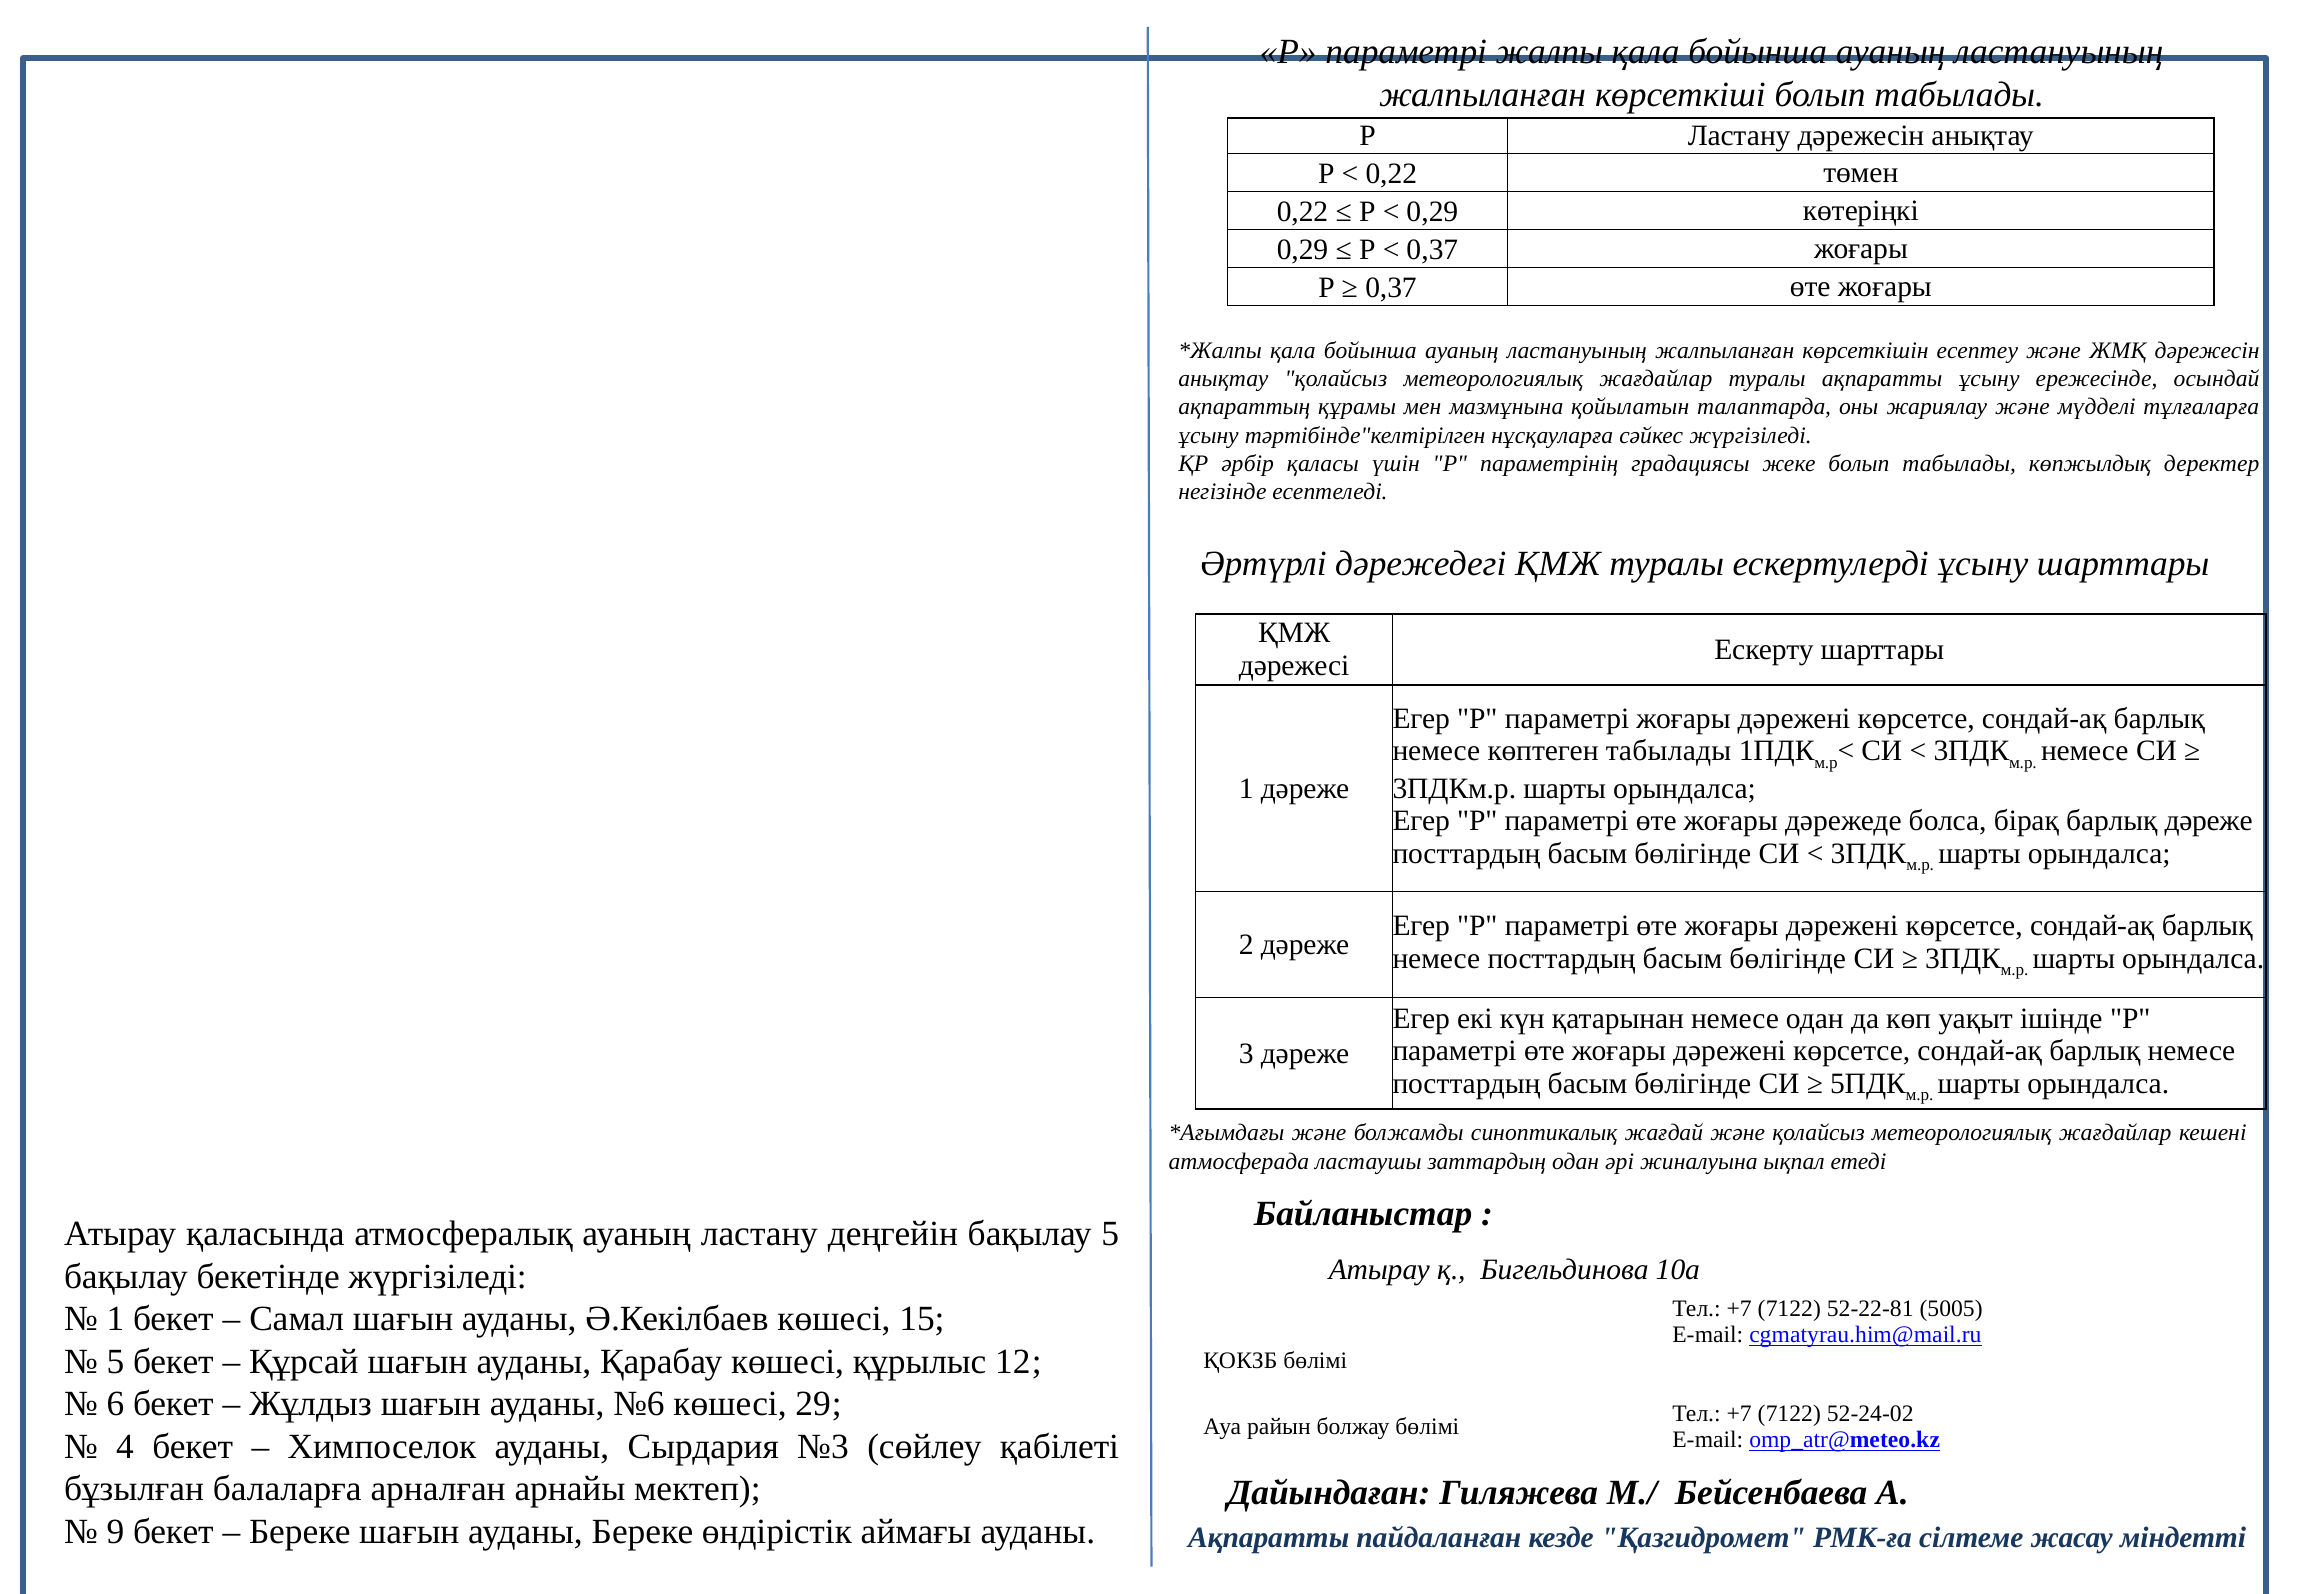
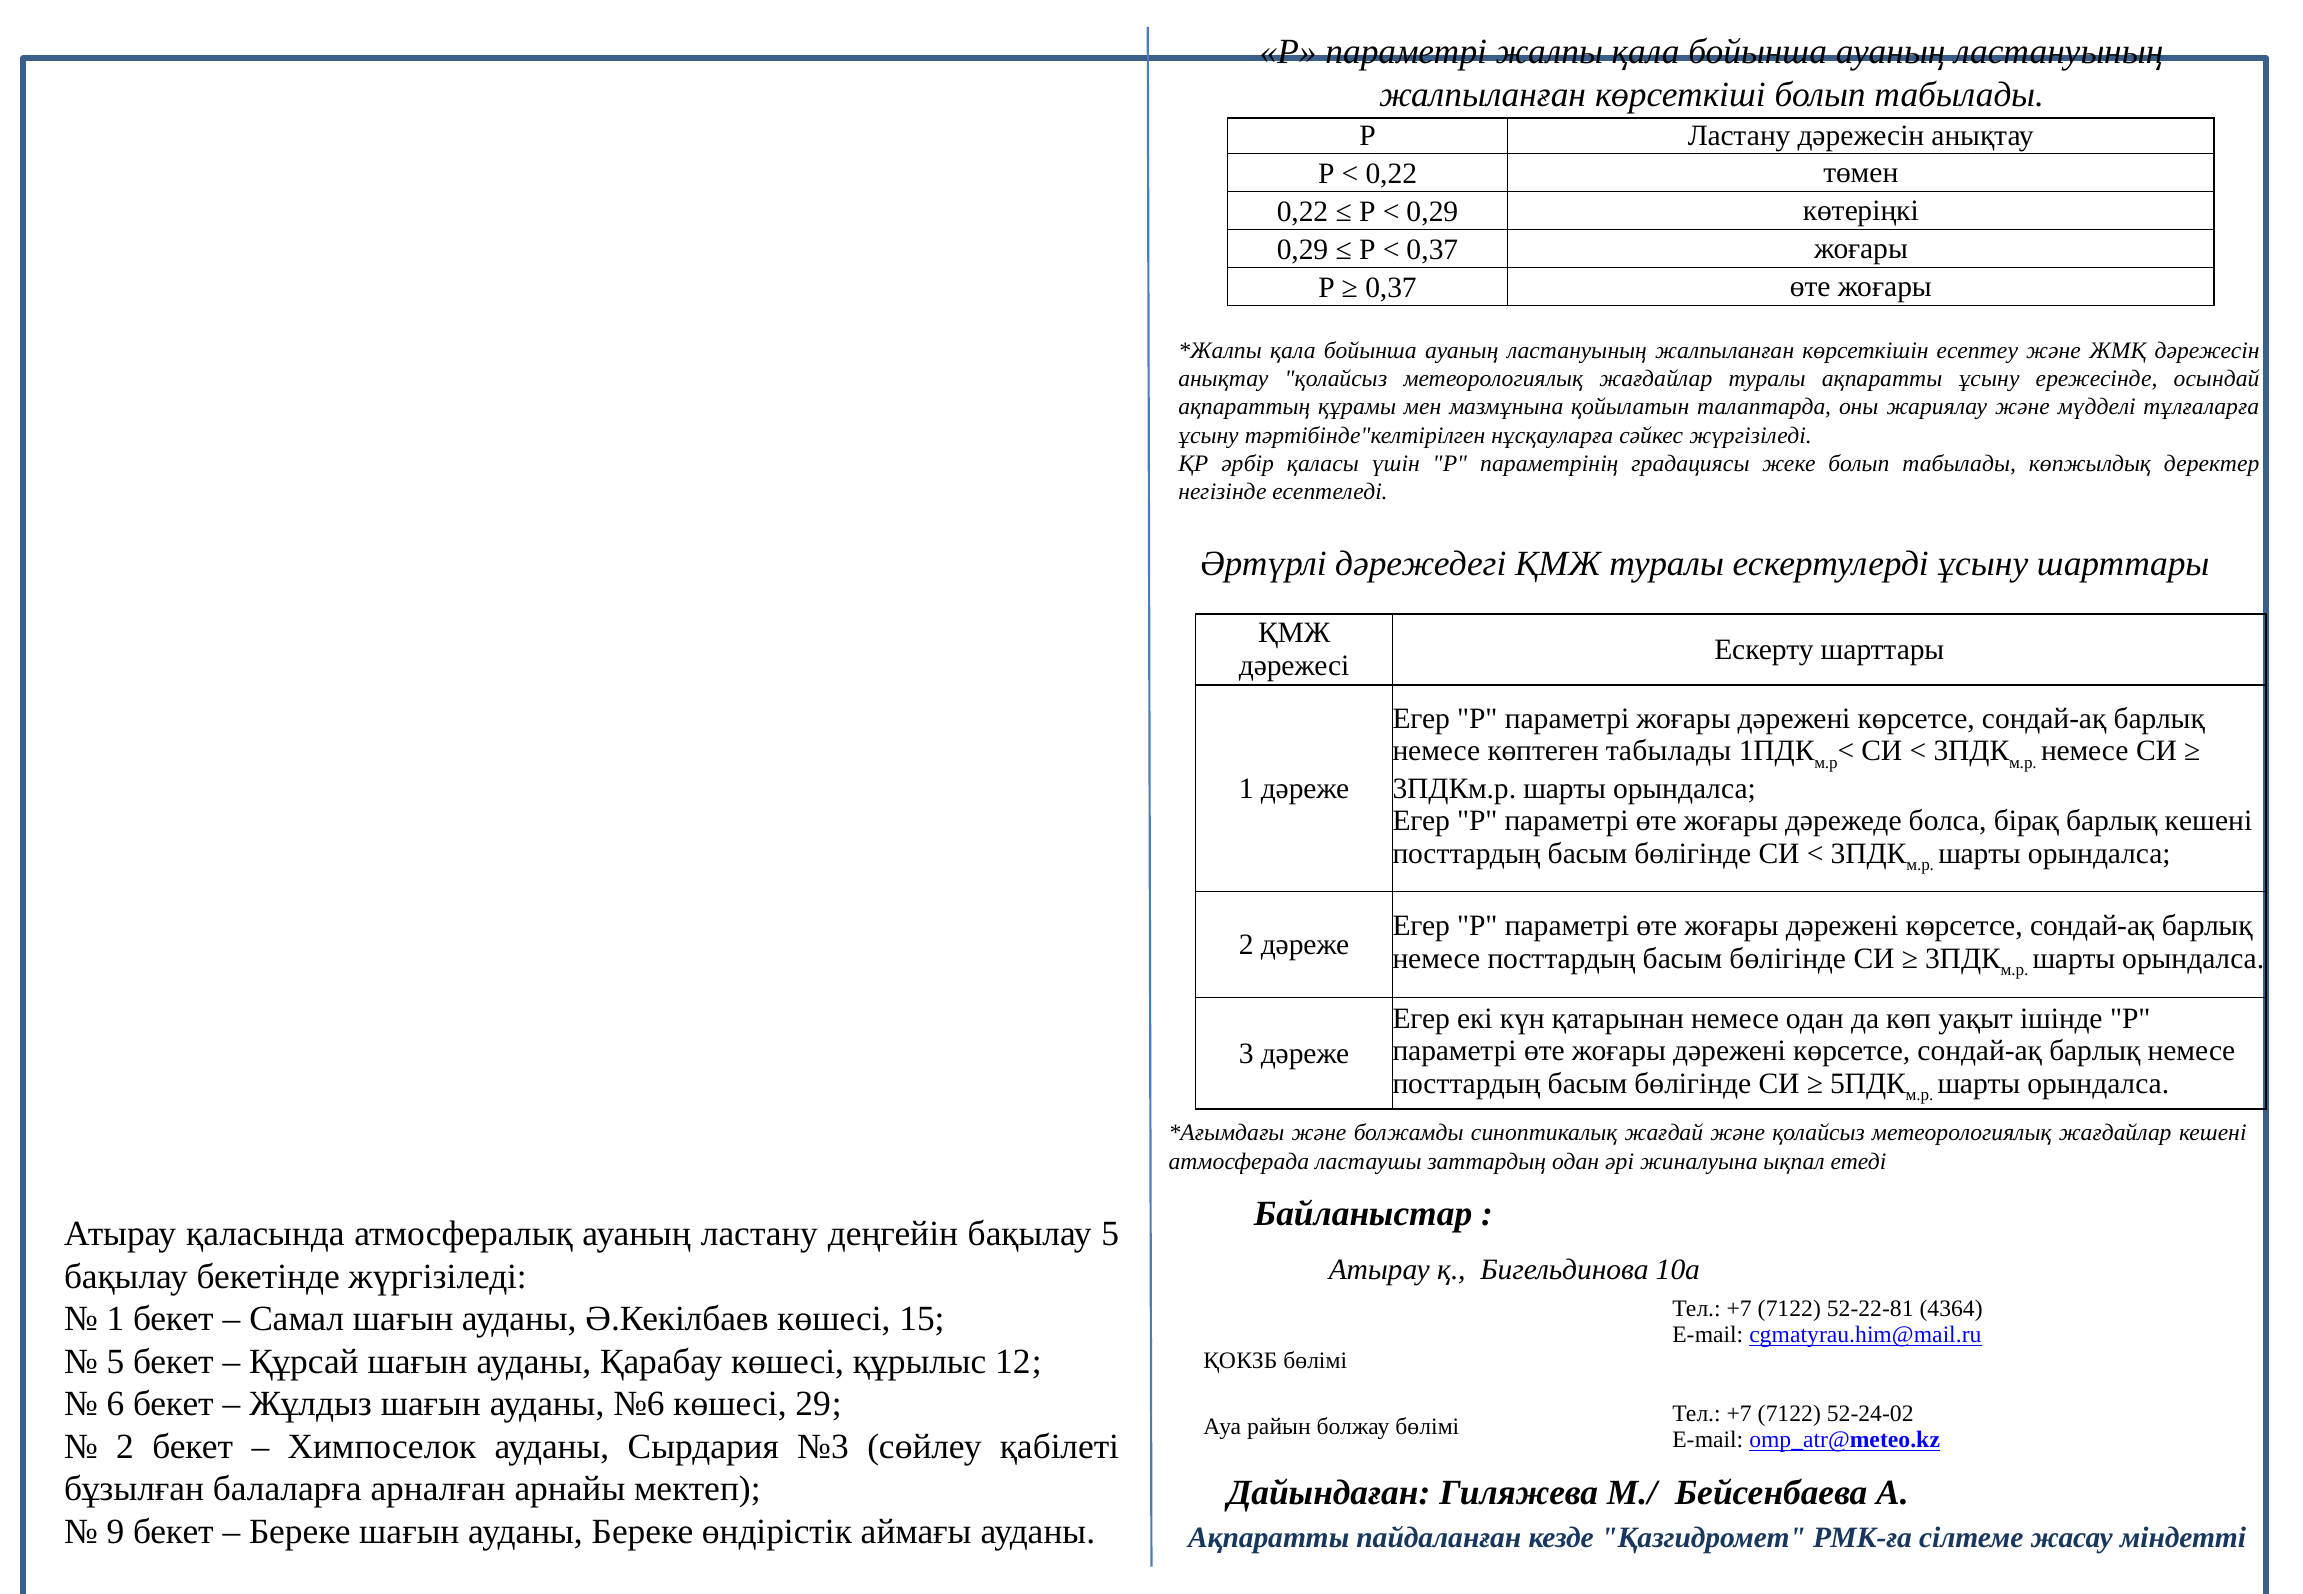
барлық дәреже: дәреже -> кешені
5005: 5005 -> 4364
4 at (125, 1447): 4 -> 2
